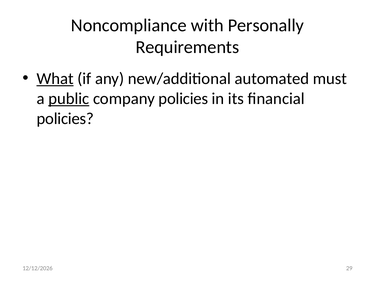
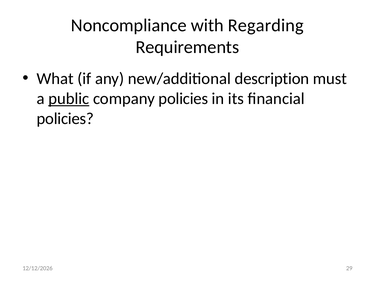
Personally: Personally -> Regarding
What underline: present -> none
automated: automated -> description
